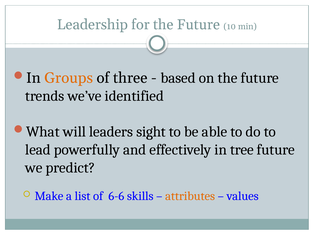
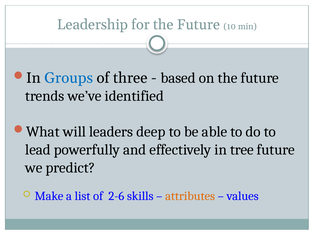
Groups colour: orange -> blue
sight: sight -> deep
6-6: 6-6 -> 2-6
